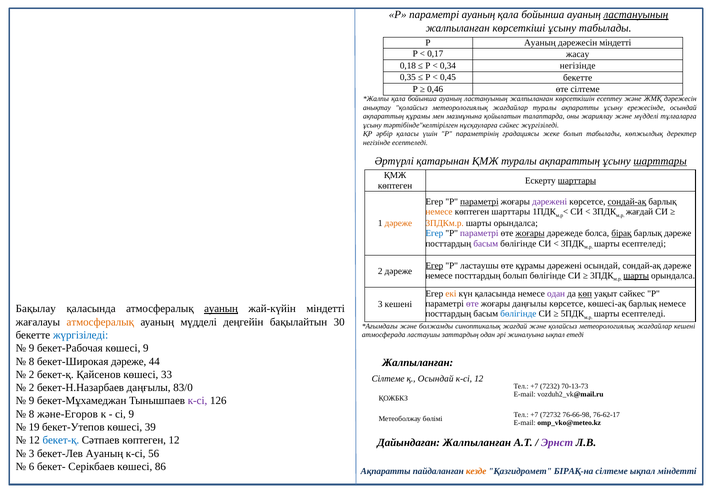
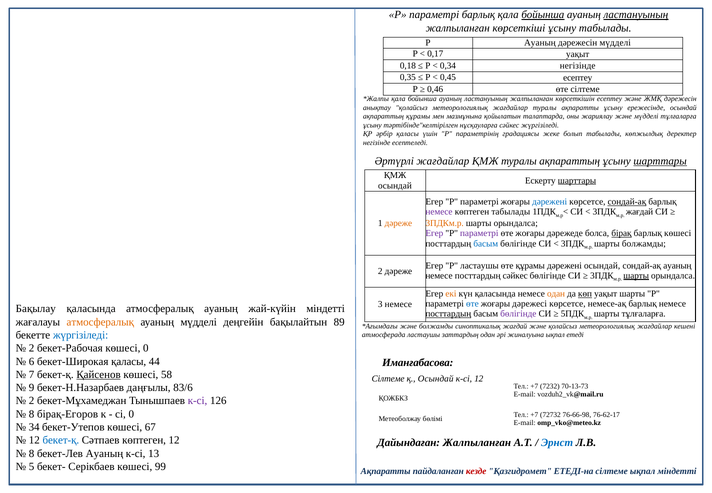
параметрі ауаның: ауаның -> барлық
бойынша at (543, 15) underline: none -> present
дәрежесін міндетті: міндетті -> мүдделі
0,17 жасау: жасау -> уақыт
0,45 бекетте: бекетте -> есептеу
Әртүрлі қатарынан: қатарынан -> жағдайлар
көптеген at (395, 186): көптеген -> осындай
параметрі at (479, 202) underline: present -> none
дәрежені at (550, 202) colour: purple -> blue
немесе at (439, 212) colour: orange -> purple
көптеген шарттары: шарттары -> табылады
Егер at (434, 233) colour: blue -> purple
жоғары at (530, 233) underline: present -> none
барлық дәреже: дәреже -> көшесі
басым at (486, 243) colour: purple -> blue
есептеледі at (644, 243): есептеледі -> болжамды
Егер at (434, 265) underline: present -> none
сондай-ақ дәреже: дәреже -> ауаның
посттардың болып: болып -> сәйкес
одан at (556, 294) colour: purple -> orange
уақыт сәйкес: сәйкес -> шарты
өте at (472, 304) colour: purple -> blue
жоғары даңғылы: даңғылы -> дәрежесі
көшесі-ақ: көшесі-ақ -> немесе-ақ
3 кешені: кешені -> немесе
ауаның at (221, 309) underline: present -> none
посттардың at (448, 314) underline: none -> present
бөлігінде at (518, 314) colour: blue -> purple
есептеледі at (644, 314): есептеледі -> тұлғаларға
30: 30 -> 89
9 at (32, 348): 9 -> 2
көшесі 9: 9 -> 0
8 at (32, 361): 8 -> 6
бекет-Широкая дәреже: дәреже -> қаласы
Жалпыланған at (418, 363): Жалпыланған -> Иманғабасова
2 at (32, 374): 2 -> 7
Қайсенов underline: none -> present
33: 33 -> 58
2 at (32, 388): 2 -> 9
83/0: 83/0 -> 83/6
9 at (32, 401): 9 -> 2
және-Егоров: және-Егоров -> бірақ-Егоров
сі 9: 9 -> 0
19: 19 -> 34
39: 39 -> 67
Эрнст colour: purple -> blue
3 at (32, 453): 3 -> 8
56: 56 -> 13
6: 6 -> 5
86: 86 -> 99
кезде colour: orange -> red
БІРАҚ-на: БІРАҚ-на -> ЕТЕДІ-на
